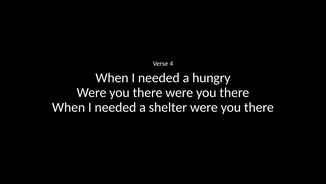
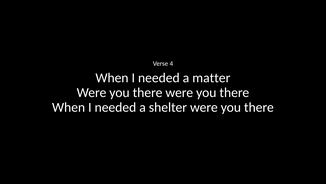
hungry: hungry -> matter
